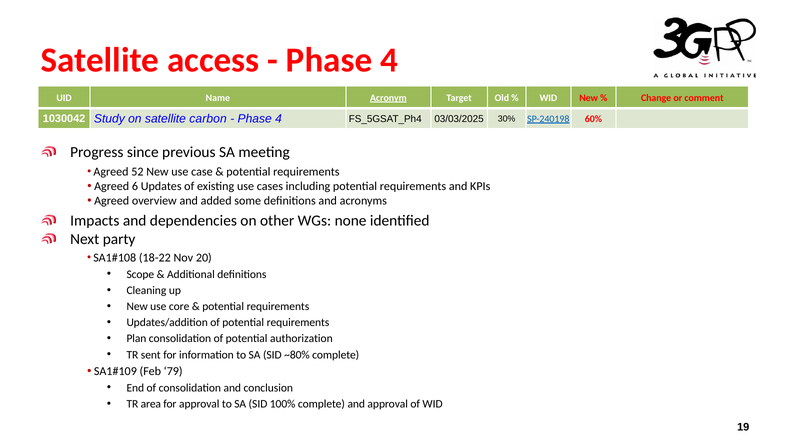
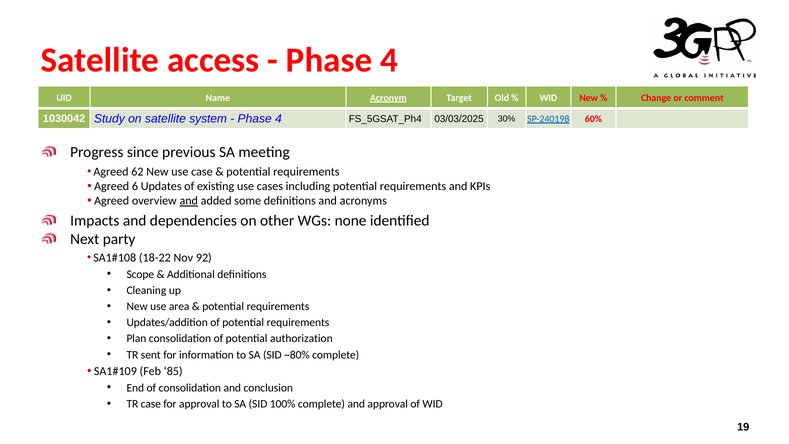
carbon: carbon -> system
52: 52 -> 62
and at (189, 201) underline: none -> present
20: 20 -> 92
core: core -> area
79: 79 -> 85
TR area: area -> case
